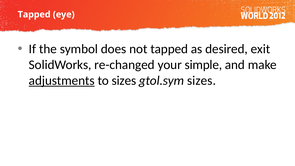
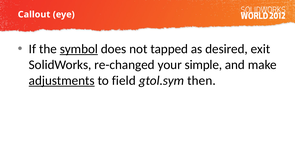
Tapped at (34, 14): Tapped -> Callout
symbol underline: none -> present
to sizes: sizes -> field
gtol.sym sizes: sizes -> then
